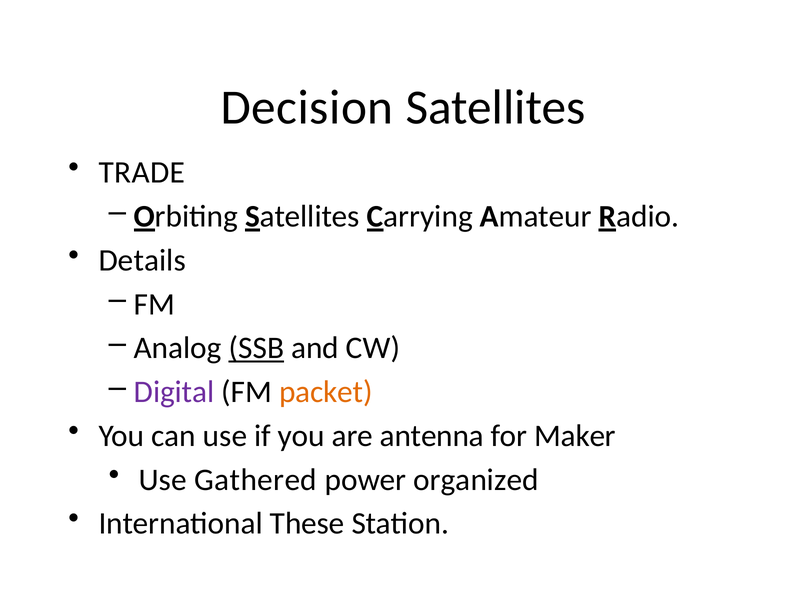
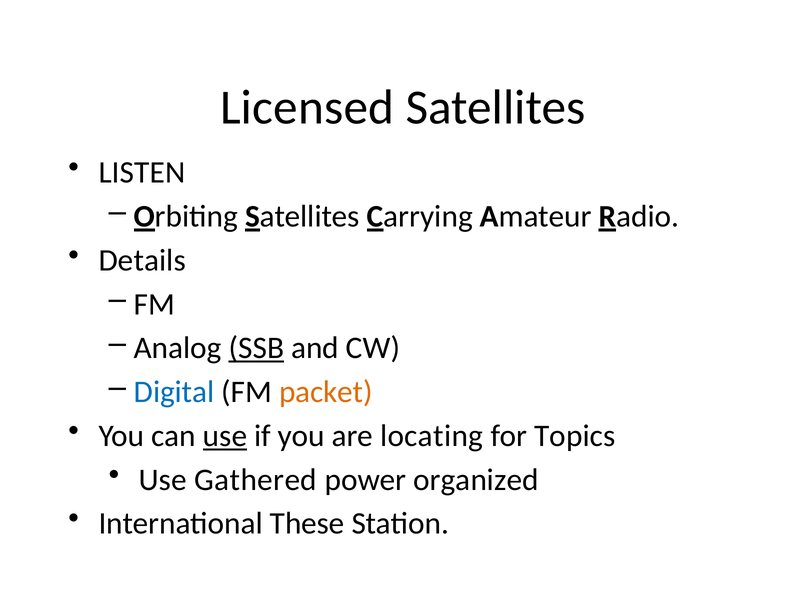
Decision: Decision -> Licensed
TRADE: TRADE -> LISTEN
Digital colour: purple -> blue
use at (225, 436) underline: none -> present
antenna: antenna -> locating
Maker: Maker -> Topics
